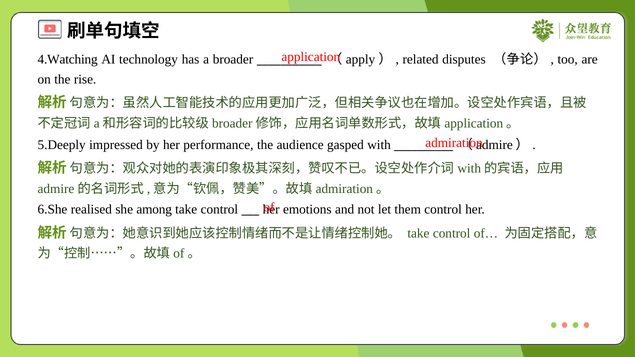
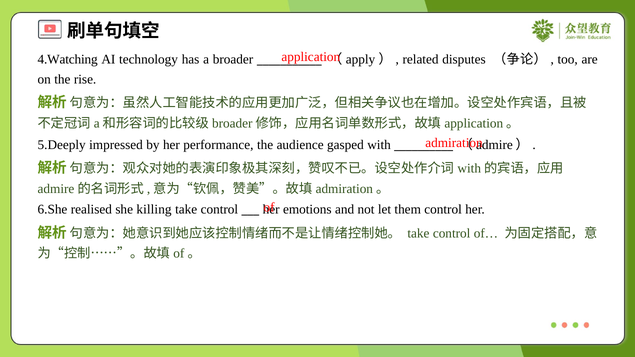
among: among -> killing
